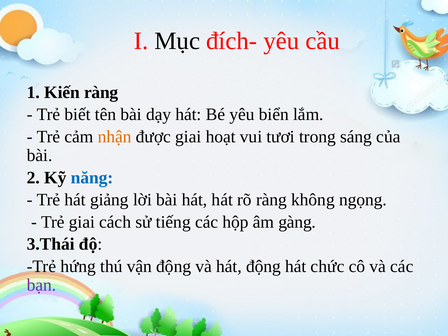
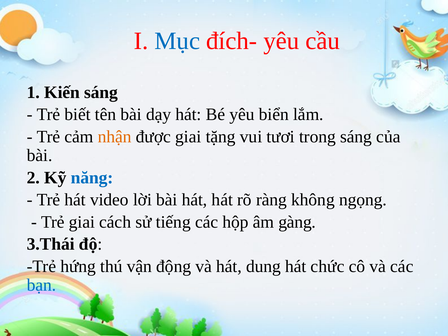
Mục colour: black -> blue
Kiến ràng: ràng -> sáng
hoạt: hoạt -> tặng
giảng: giảng -> video
hát động: động -> dung
bạn colour: purple -> blue
